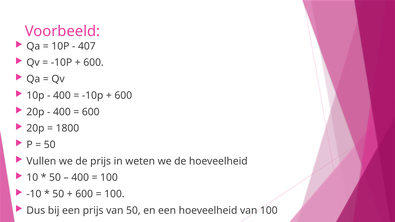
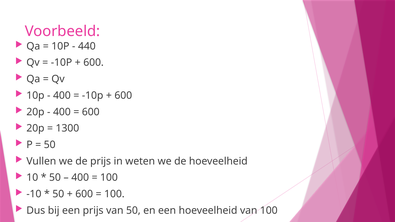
407: 407 -> 440
1800: 1800 -> 1300
